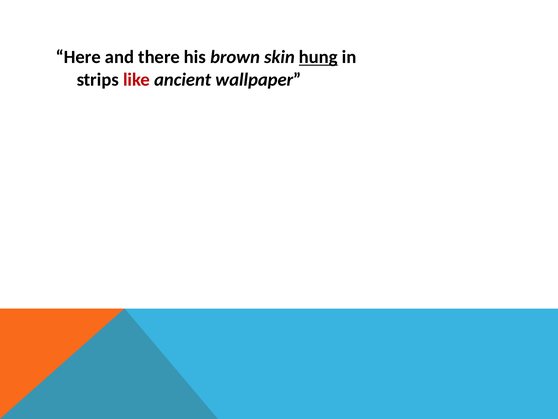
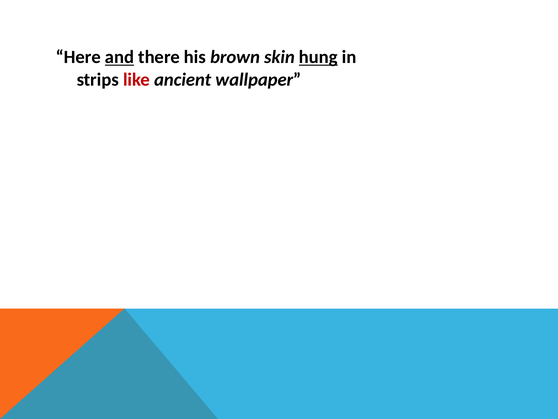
and underline: none -> present
